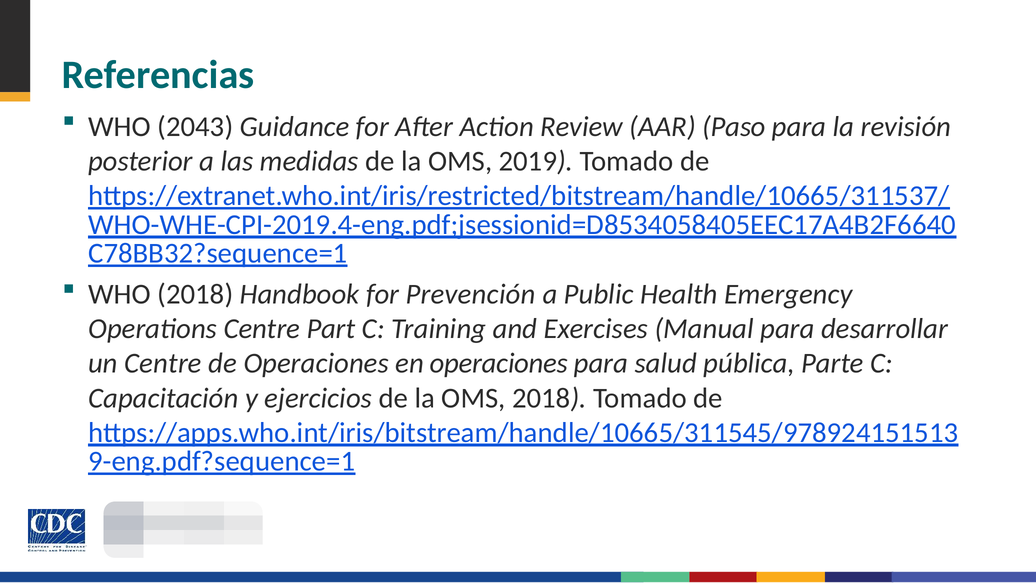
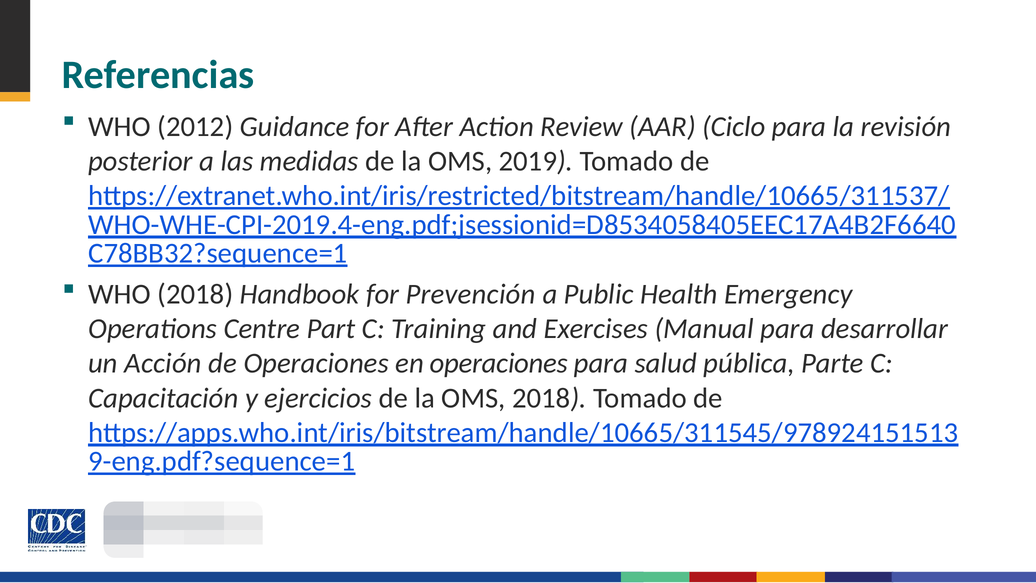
2043: 2043 -> 2012
Paso: Paso -> Ciclo
un Centre: Centre -> Acción
